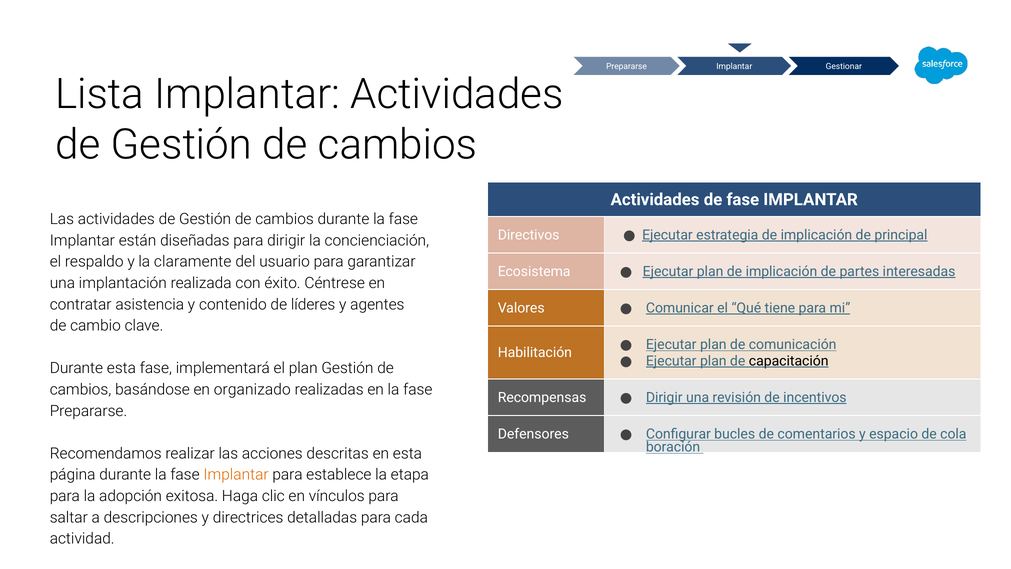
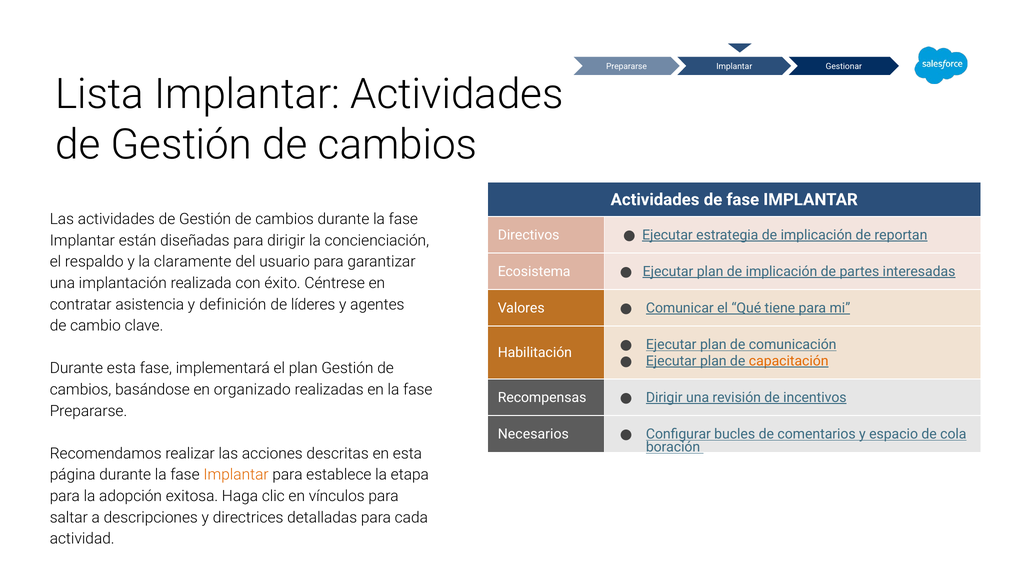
principal: principal -> reportan
contenido: contenido -> definición
capacitación colour: black -> orange
Defensores: Defensores -> Necesarios
